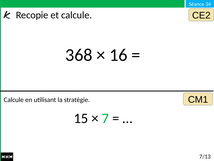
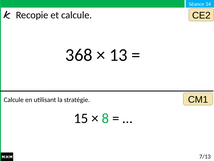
16: 16 -> 13
7: 7 -> 8
